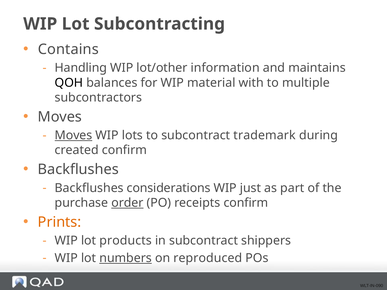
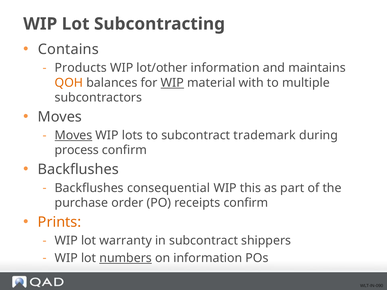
Handling: Handling -> Products
QOH colour: black -> orange
WIP at (172, 83) underline: none -> present
created: created -> process
considerations: considerations -> consequential
just: just -> this
order underline: present -> none
products: products -> warranty
on reproduced: reproduced -> information
